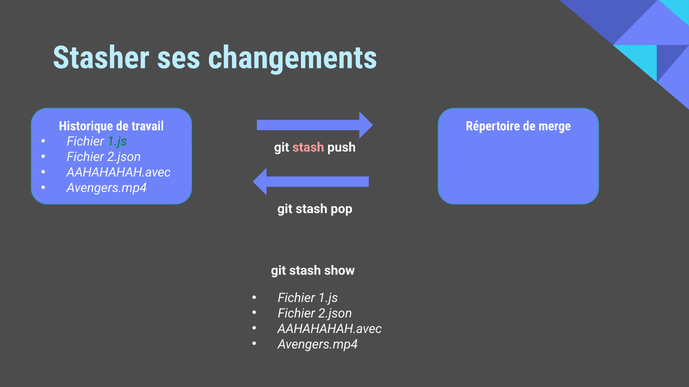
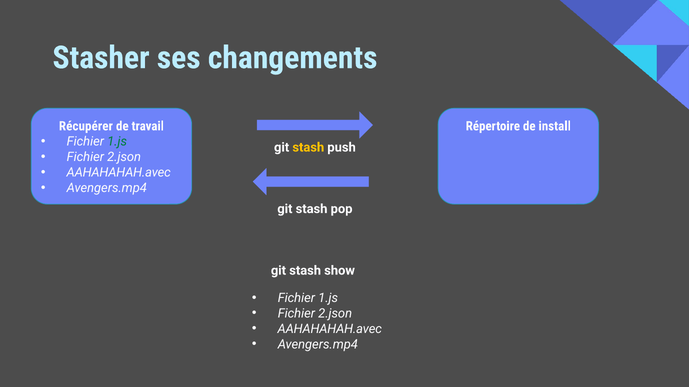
Historique: Historique -> Récupérer
merge: merge -> install
stash at (308, 148) colour: pink -> yellow
